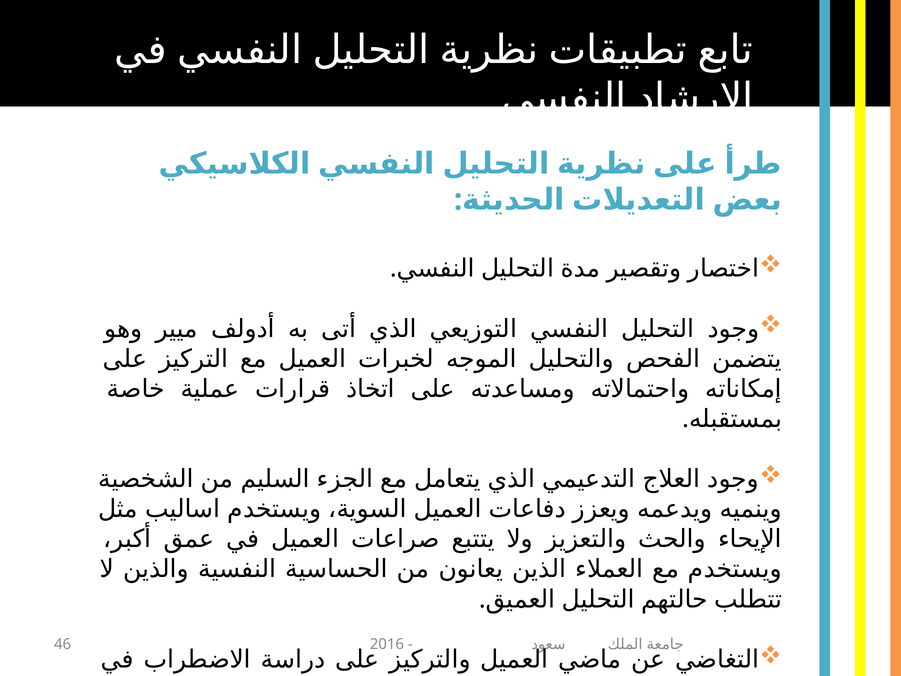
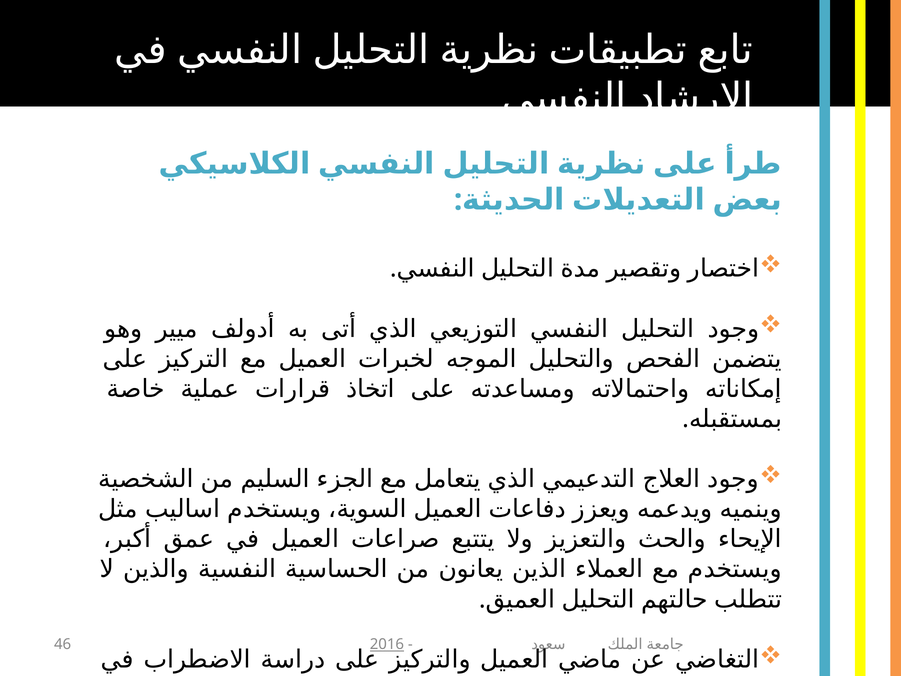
2016 underline: none -> present
